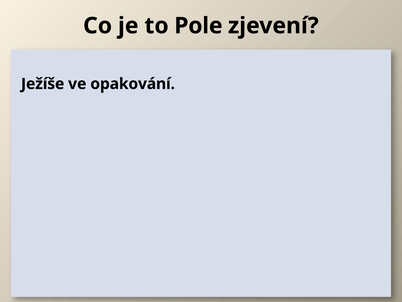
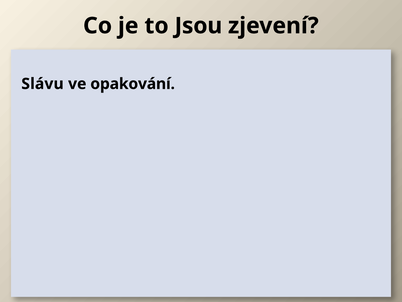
Pole: Pole -> Jsou
Ježíše: Ježíše -> Slávu
